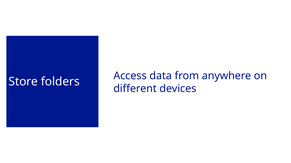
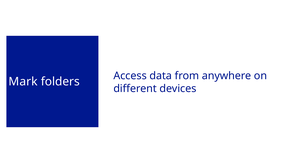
Store: Store -> Mark
